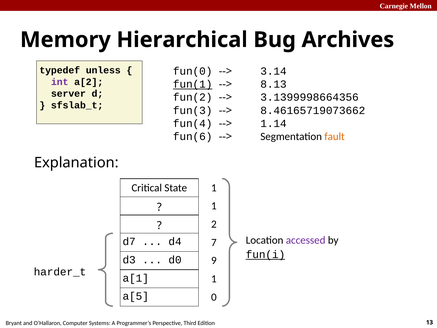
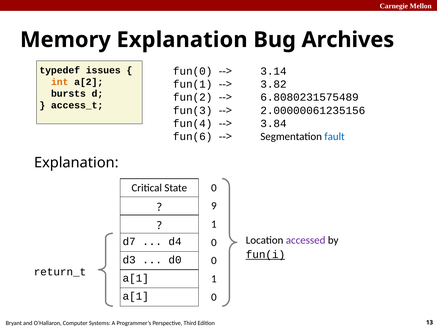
Memory Hierarchical: Hierarchical -> Explanation
unless: unless -> issues
int colour: purple -> orange
fun(1 underline: present -> none
8.13: 8.13 -> 3.82
server: server -> bursts
3.1399998664356: 3.1399998664356 -> 6.8080231575489
sfslab_t: sfslab_t -> access_t
8.46165719073662: 8.46165719073662 -> 2.00000061235156
1.14: 1.14 -> 3.84
fault colour: orange -> blue
State 1: 1 -> 0
1 at (214, 206): 1 -> 9
2 at (214, 224): 2 -> 1
d4 7: 7 -> 0
d0 9: 9 -> 0
harder_t: harder_t -> return_t
a[5 at (136, 296): a[5 -> a[1
